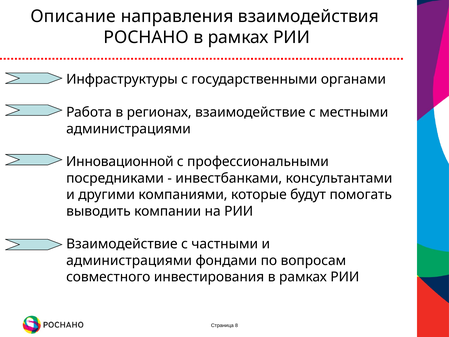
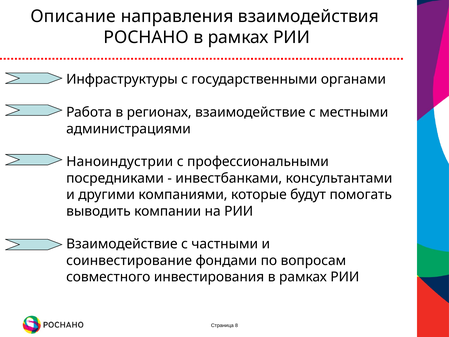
Инновационной: Инновационной -> Наноиндустрии
администрациями at (129, 260): администрациями -> соинвестирование
